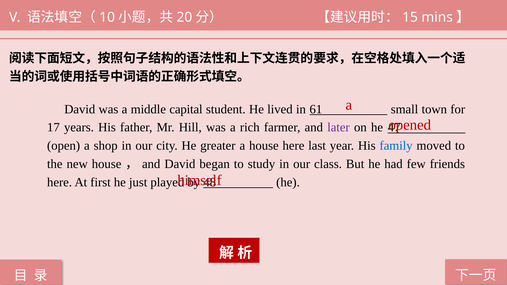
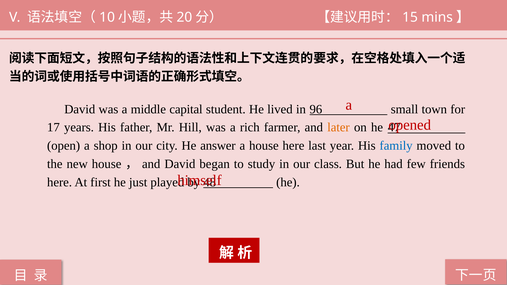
61: 61 -> 96
later colour: purple -> orange
greater: greater -> answer
